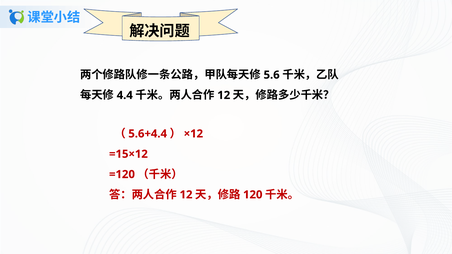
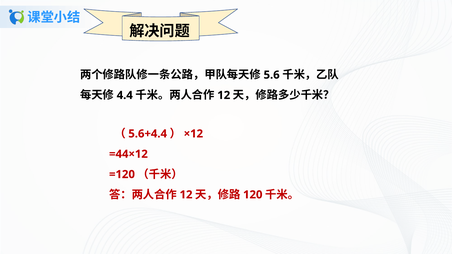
=15×12: =15×12 -> =44×12
